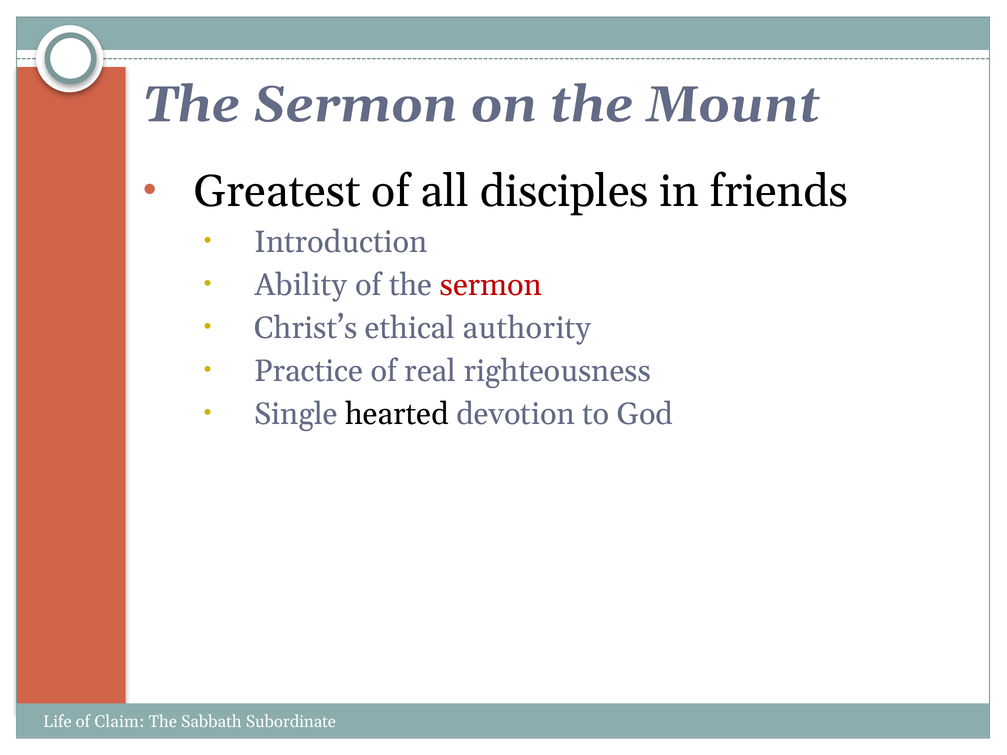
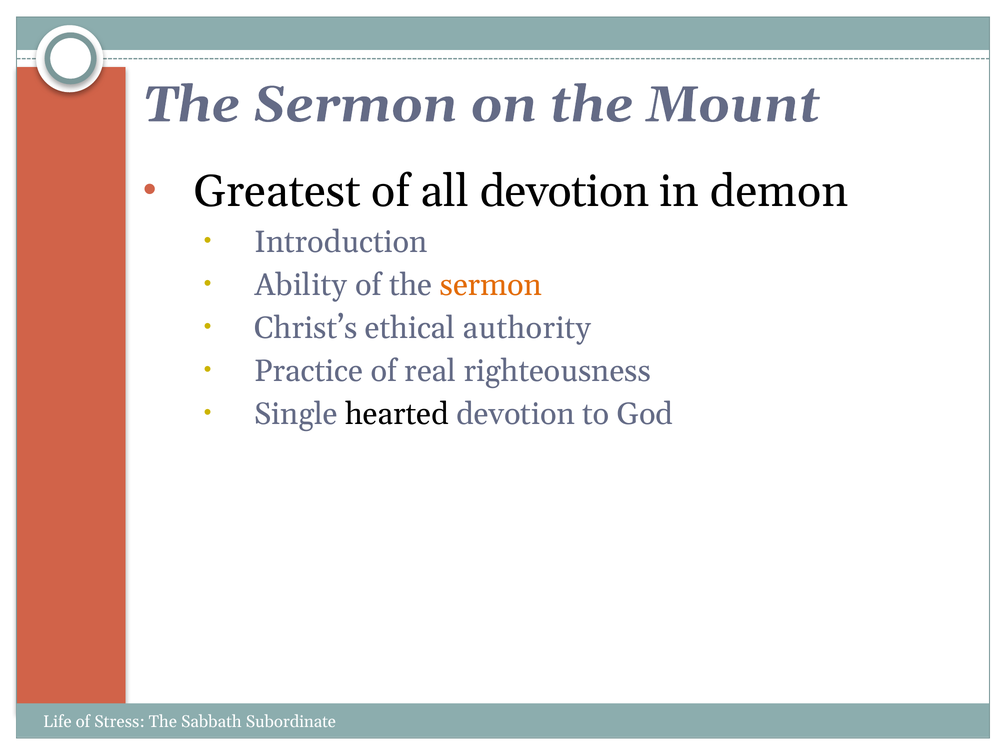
all disciples: disciples -> devotion
friends: friends -> demon
sermon at (491, 285) colour: red -> orange
Claim: Claim -> Stress
